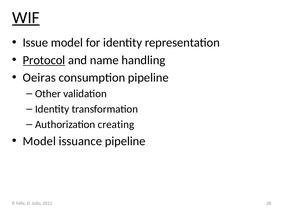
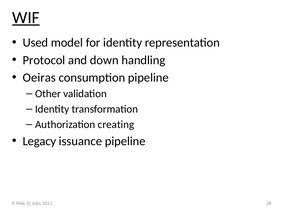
Issue: Issue -> Used
Protocol underline: present -> none
name: name -> down
Model at (39, 141): Model -> Legacy
